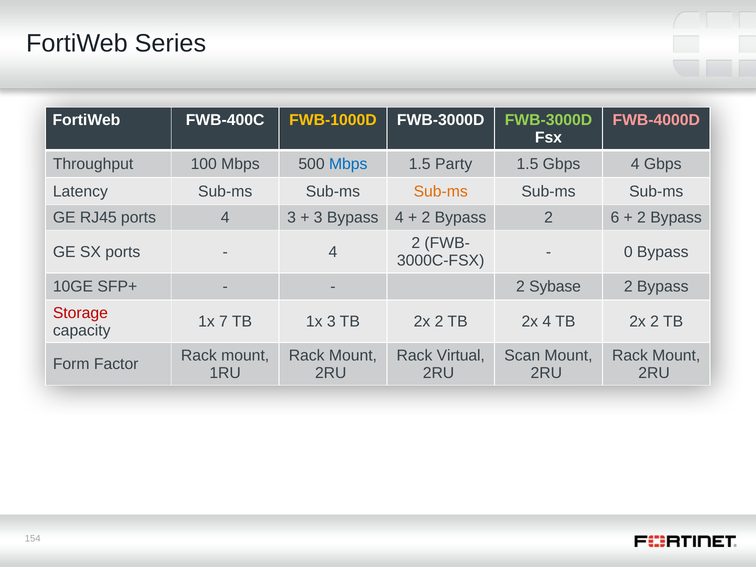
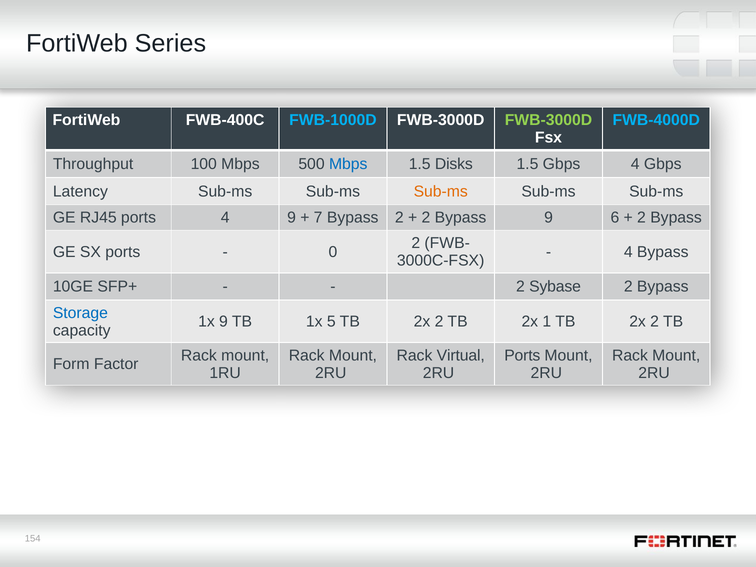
FWB-1000D colour: yellow -> light blue
FWB-4000D colour: pink -> light blue
Party: Party -> Disks
4 3: 3 -> 9
3 at (318, 218): 3 -> 7
Bypass 4: 4 -> 2
Bypass 2: 2 -> 9
4 at (333, 252): 4 -> 0
0 at (628, 252): 0 -> 4
Storage colour: red -> blue
1x 7: 7 -> 9
1x 3: 3 -> 5
2x 4: 4 -> 1
Scan at (522, 355): Scan -> Ports
